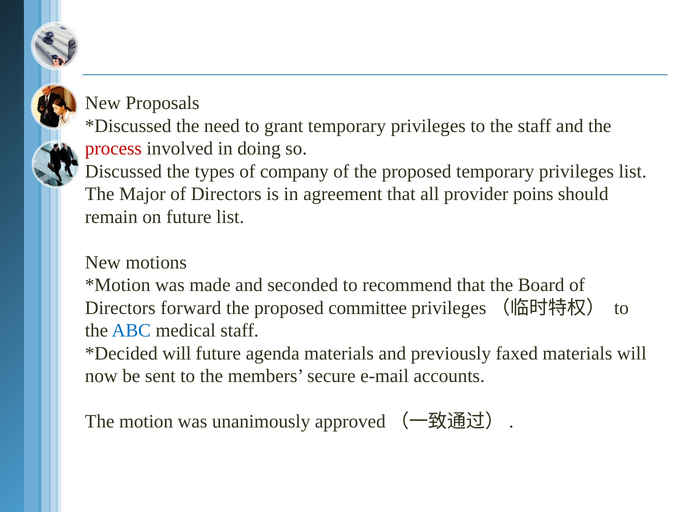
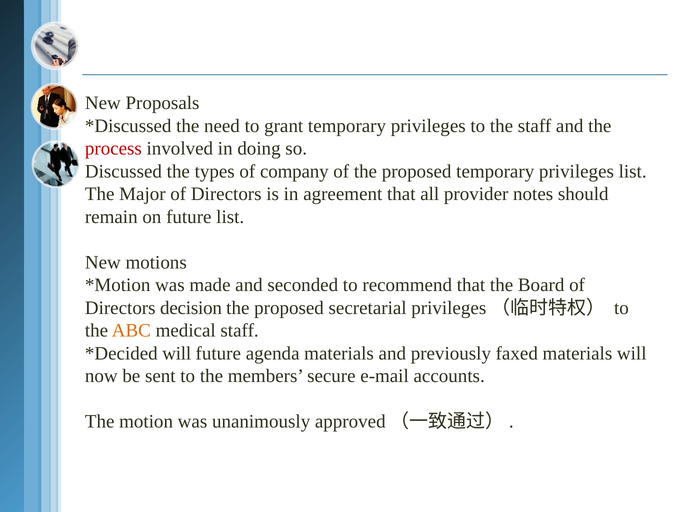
poins: poins -> notes
forward: forward -> decision
committee: committee -> secretarial
ABC colour: blue -> orange
